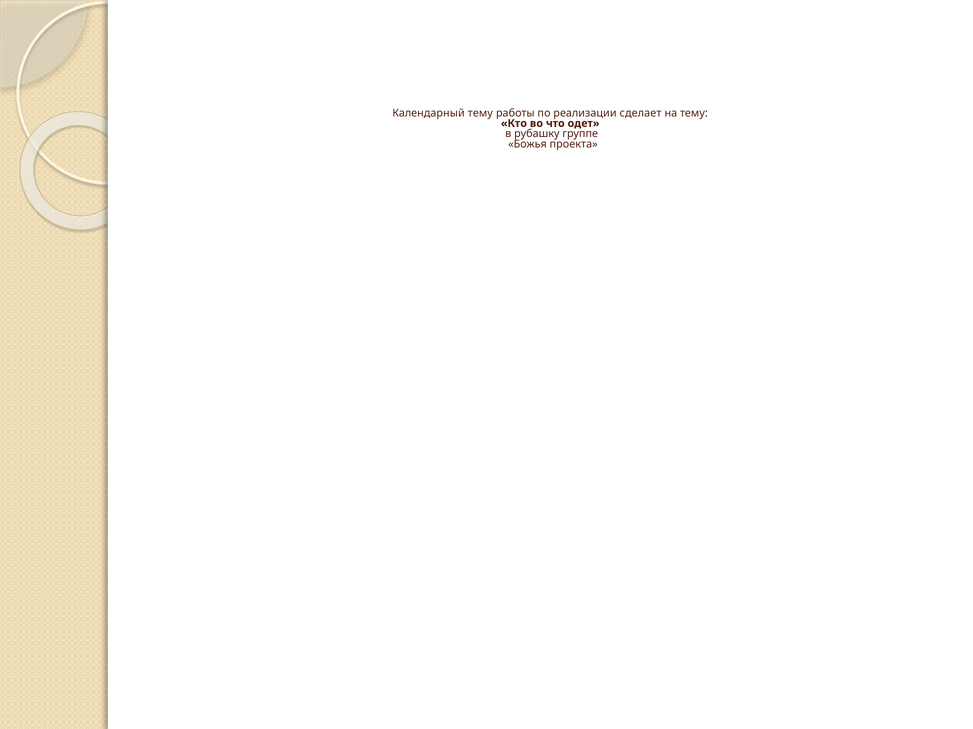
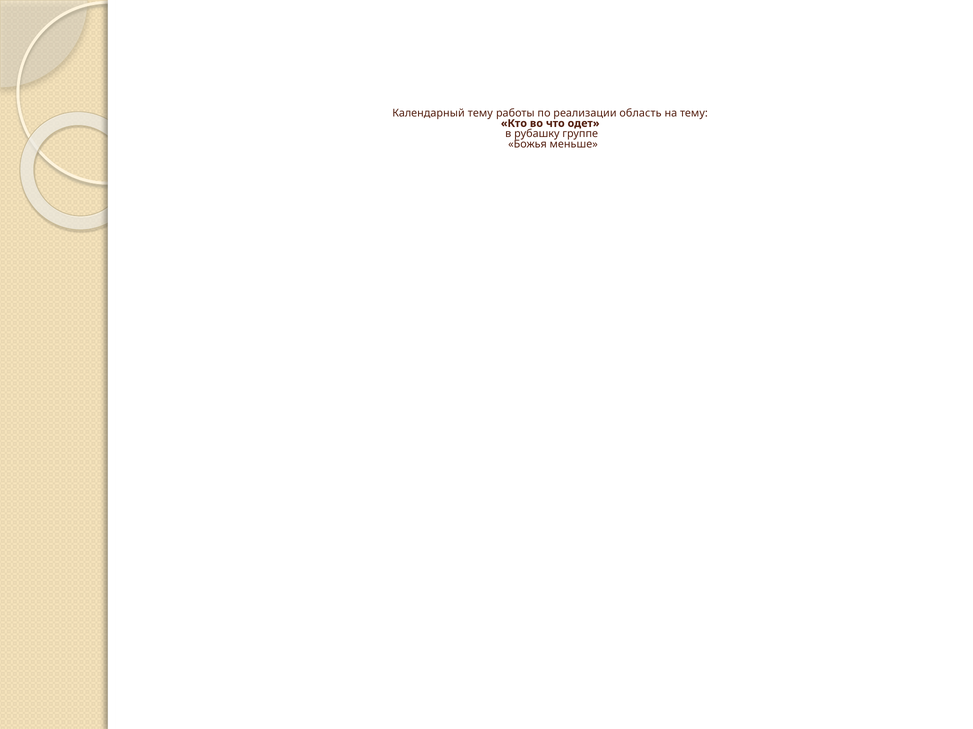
сделает: сделает -> область
проекта: проекта -> меньше
